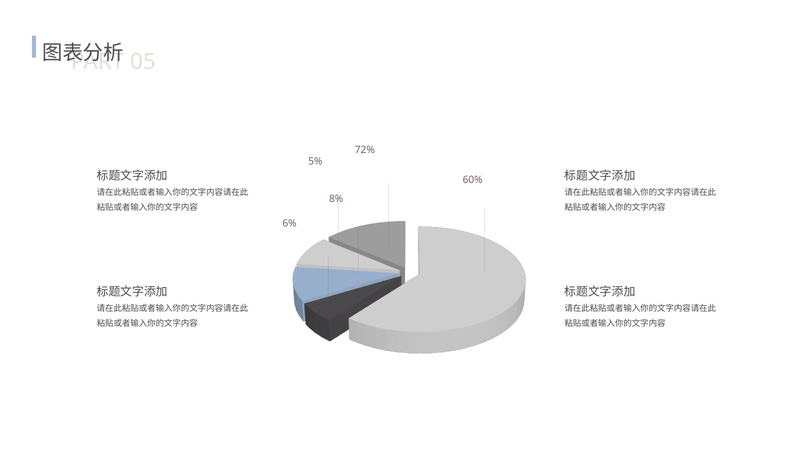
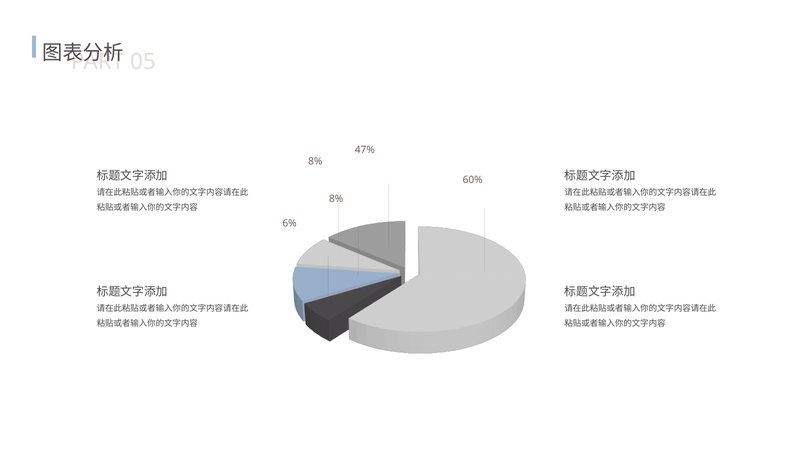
72%: 72% -> 47%
5% at (315, 162): 5% -> 8%
